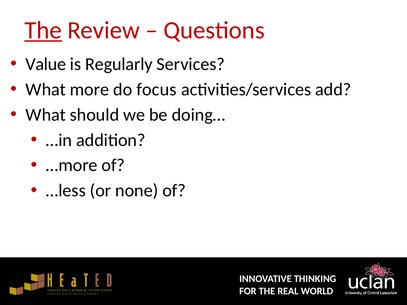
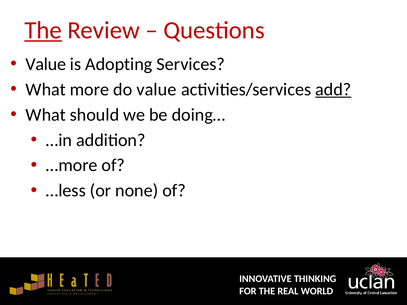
Regularly: Regularly -> Adopting
do focus: focus -> value
add underline: none -> present
